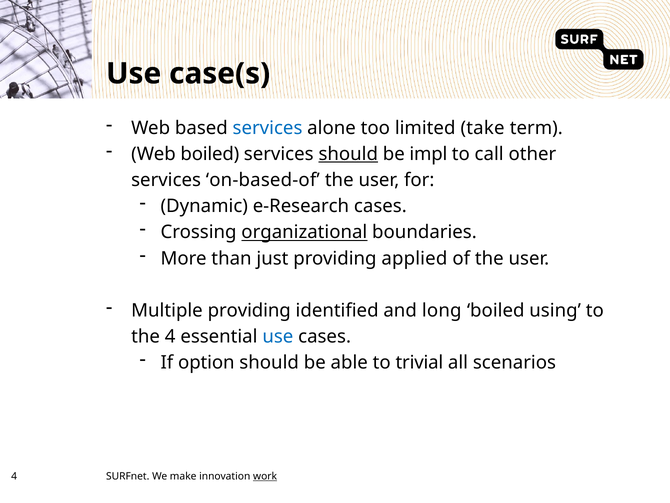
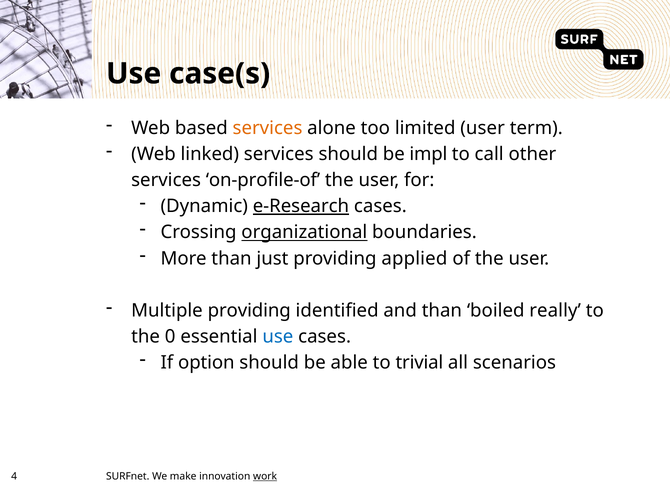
services at (268, 128) colour: blue -> orange
limited take: take -> user
Web boiled: boiled -> linked
should at (348, 154) underline: present -> none
on-based-of: on-based-of -> on-profile-of
e-Research underline: none -> present
and long: long -> than
using: using -> really
the 4: 4 -> 0
